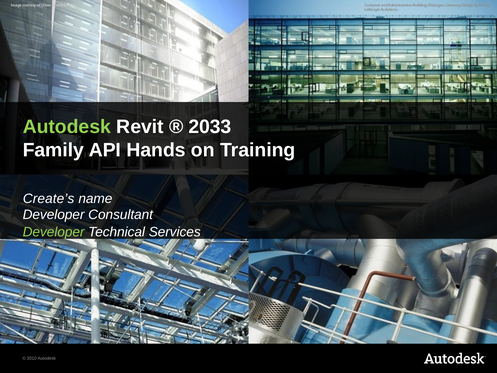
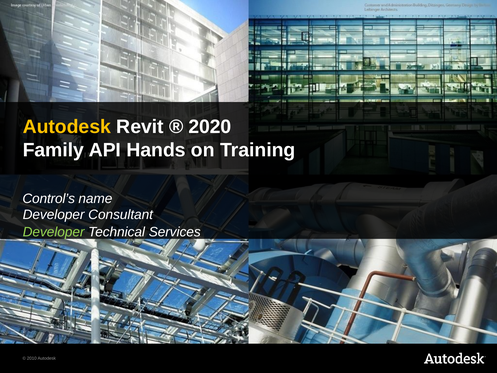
Autodesk at (67, 127) colour: light green -> yellow
2033: 2033 -> 2020
Create’s: Create’s -> Control’s
